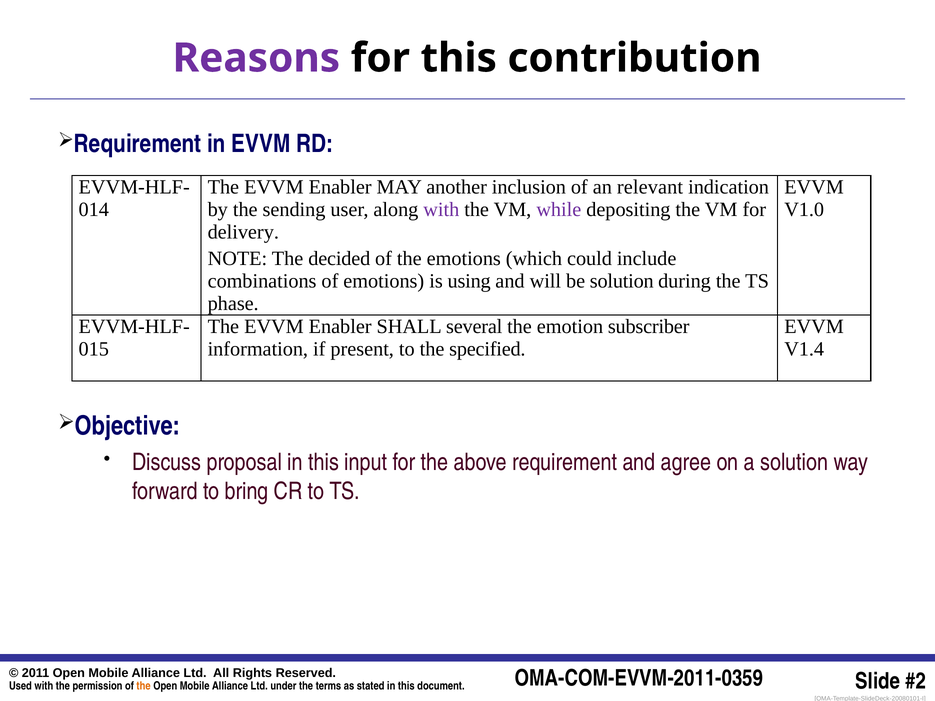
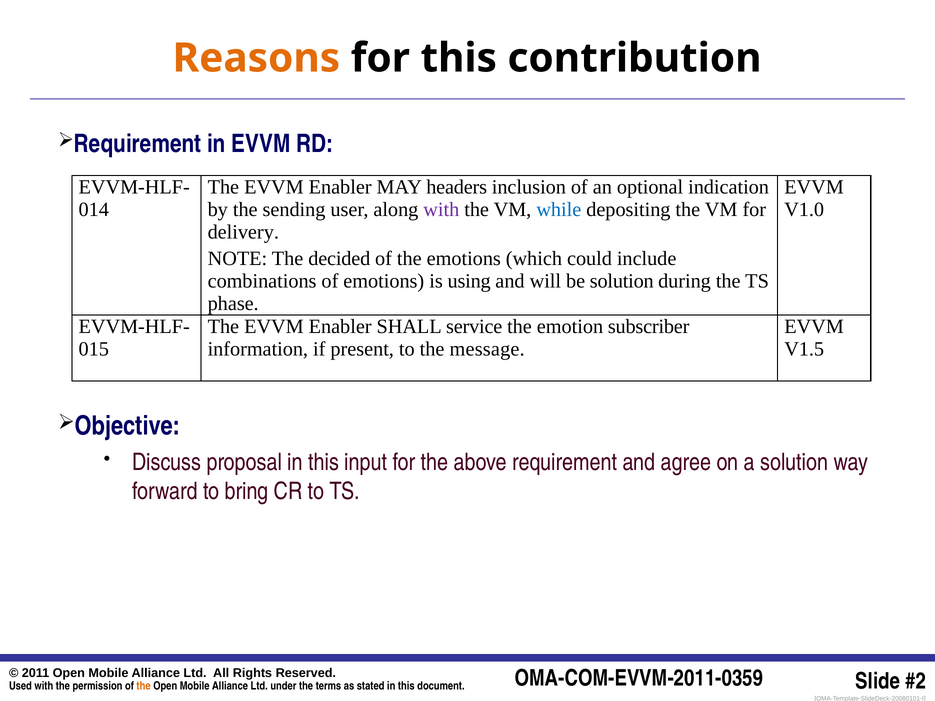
Reasons colour: purple -> orange
another: another -> headers
relevant: relevant -> optional
while colour: purple -> blue
several: several -> service
specified: specified -> message
V1.4: V1.4 -> V1.5
